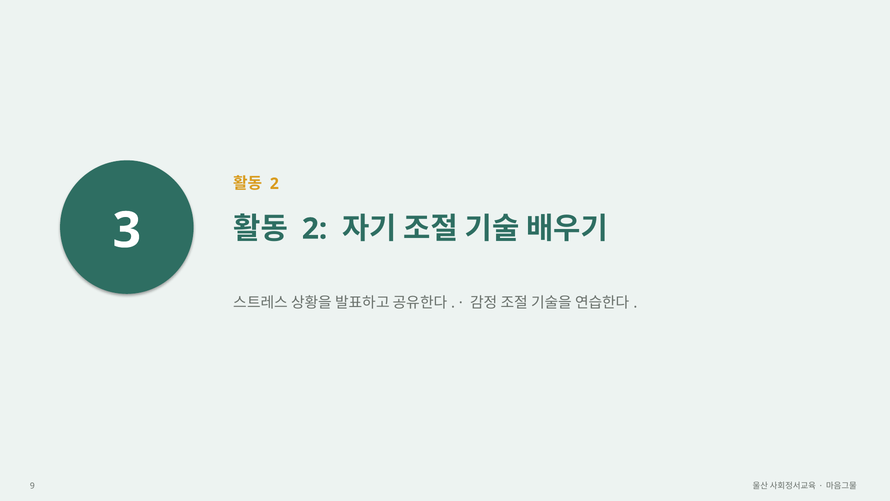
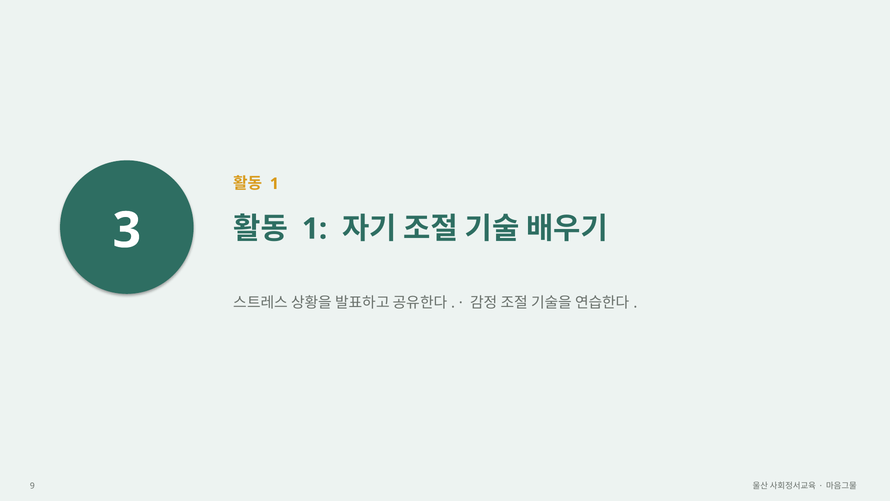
2 at (274, 184): 2 -> 1
2 at (315, 229): 2 -> 1
